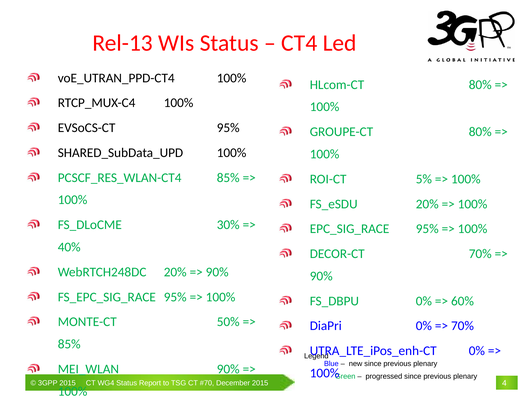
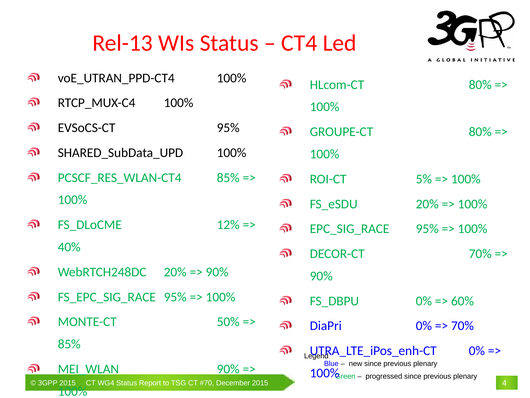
30%: 30% -> 12%
